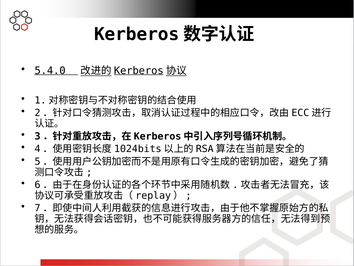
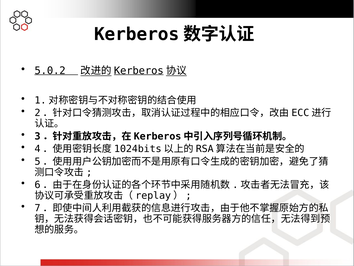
5.4.0: 5.4.0 -> 5.0.2
